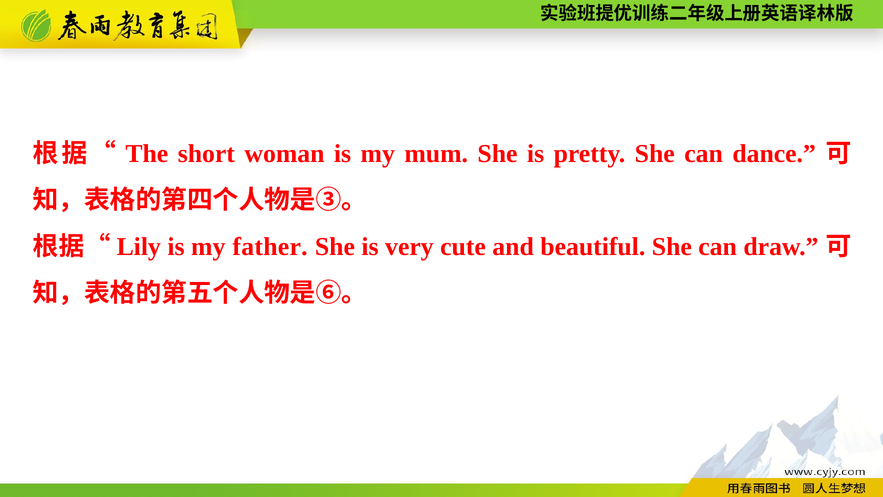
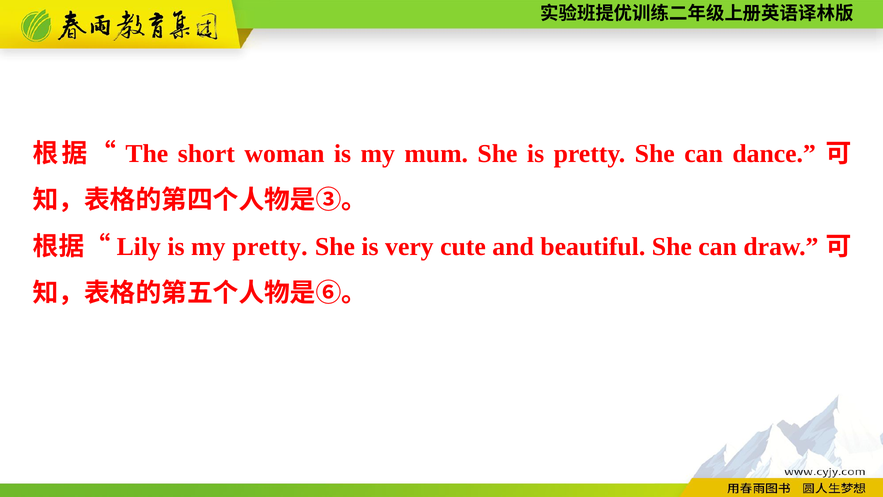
my father: father -> pretty
